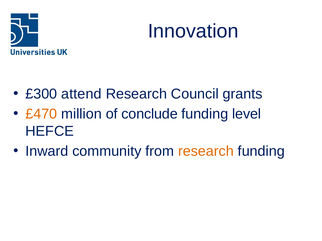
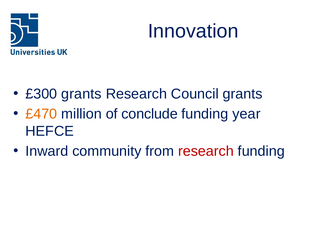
£300 attend: attend -> grants
level: level -> year
research at (206, 151) colour: orange -> red
